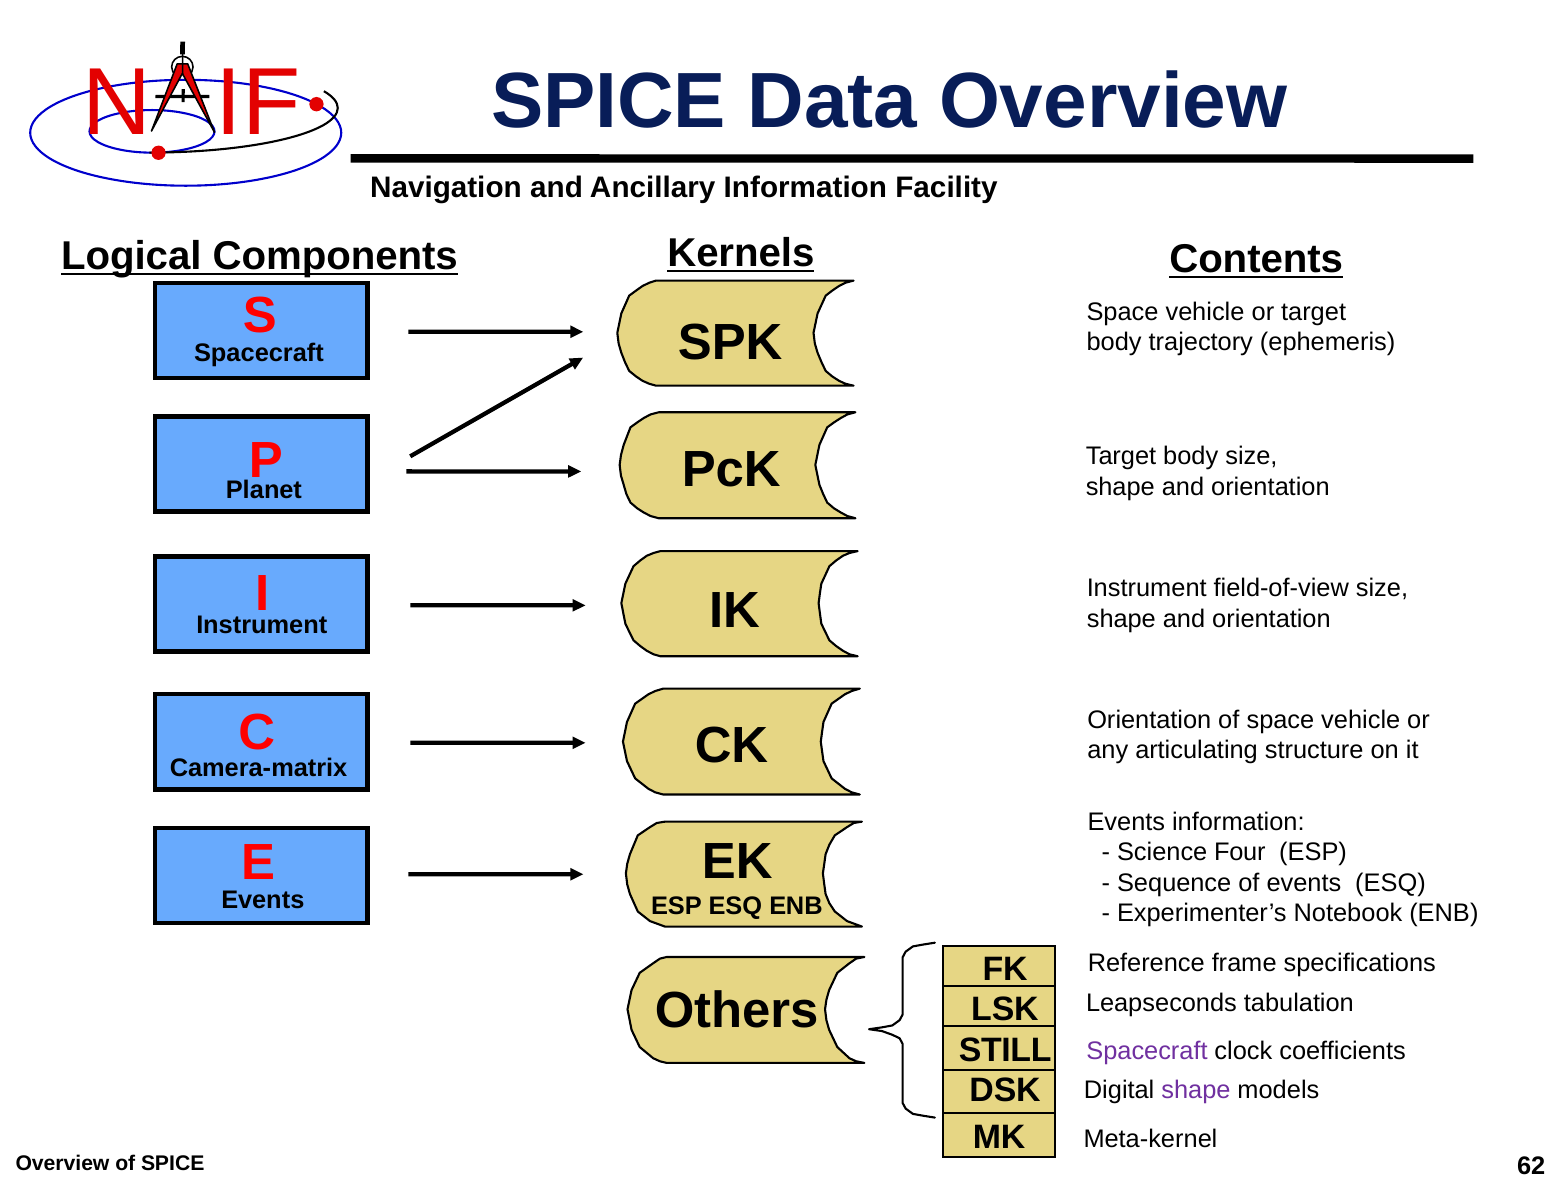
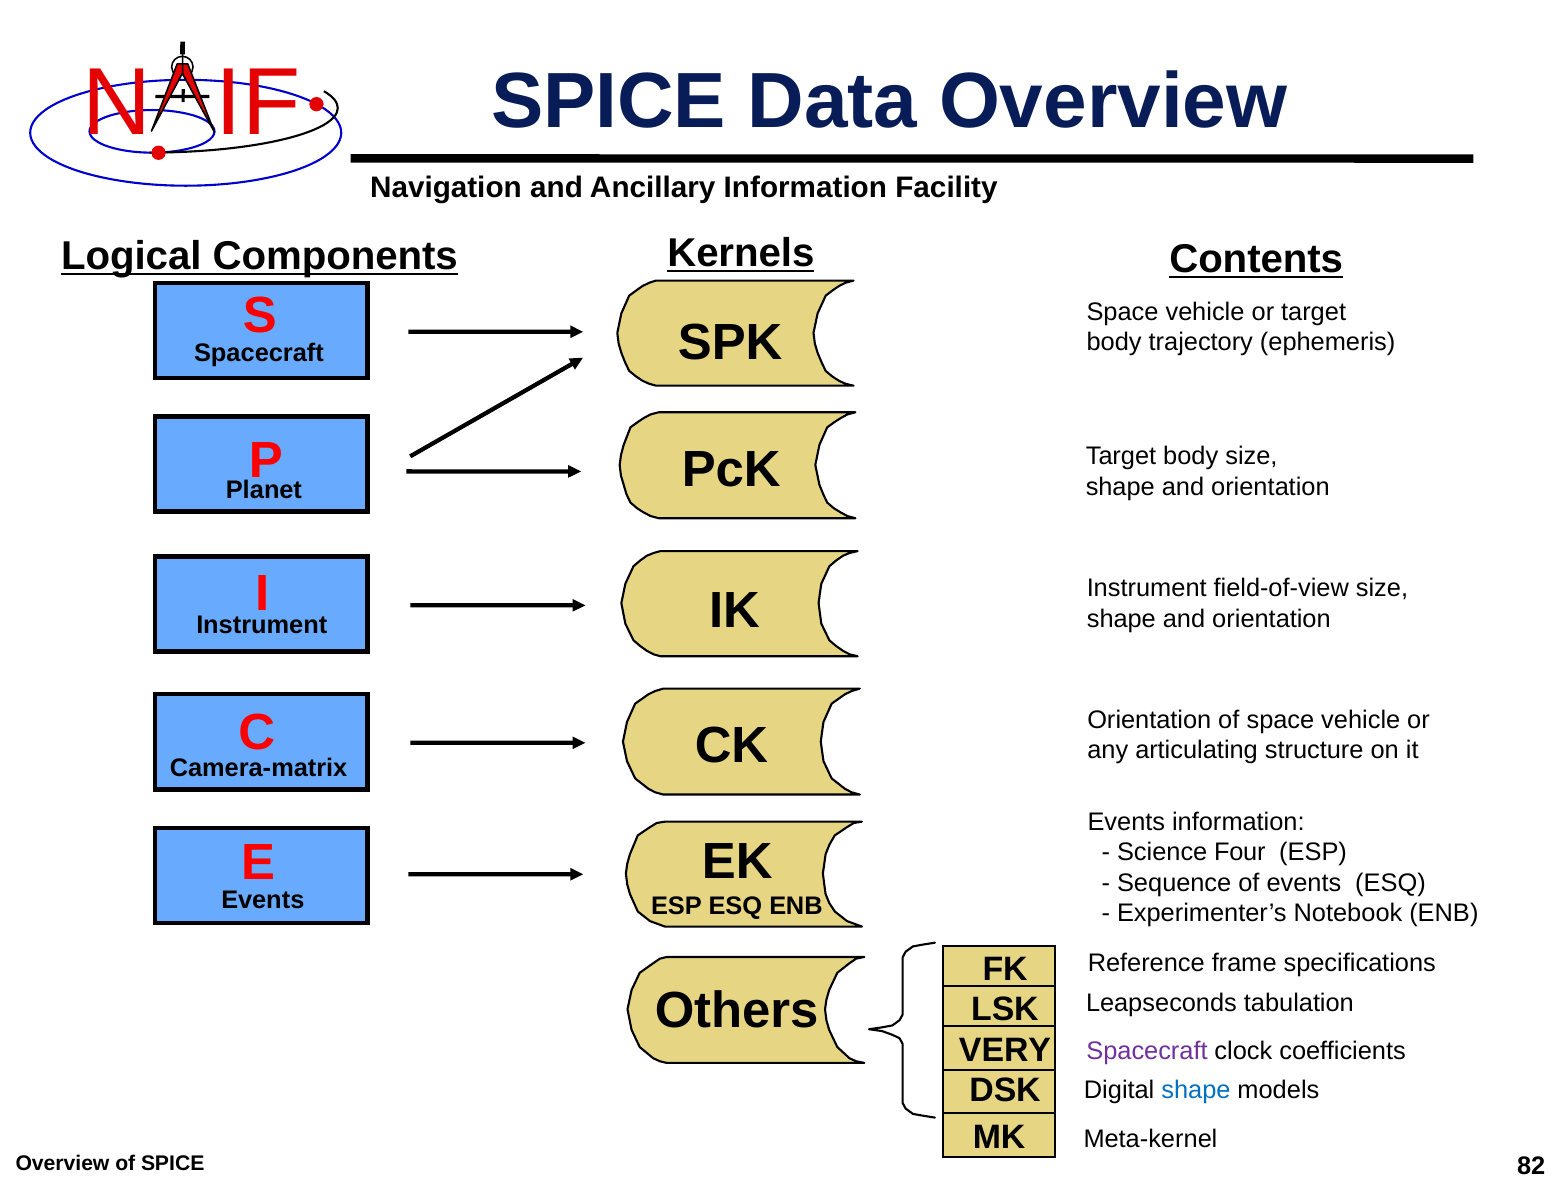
STILL: STILL -> VERY
shape at (1196, 1091) colour: purple -> blue
62: 62 -> 82
